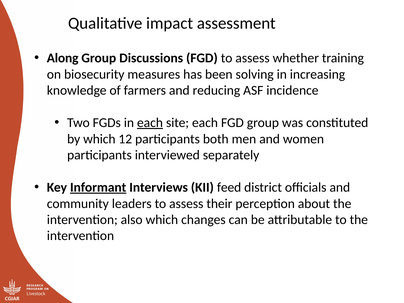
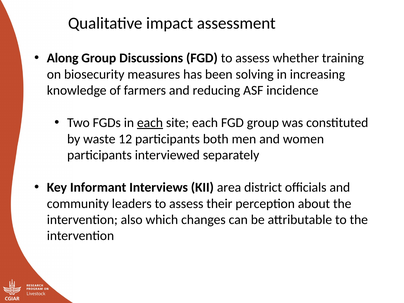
by which: which -> waste
Informant underline: present -> none
feed: feed -> area
